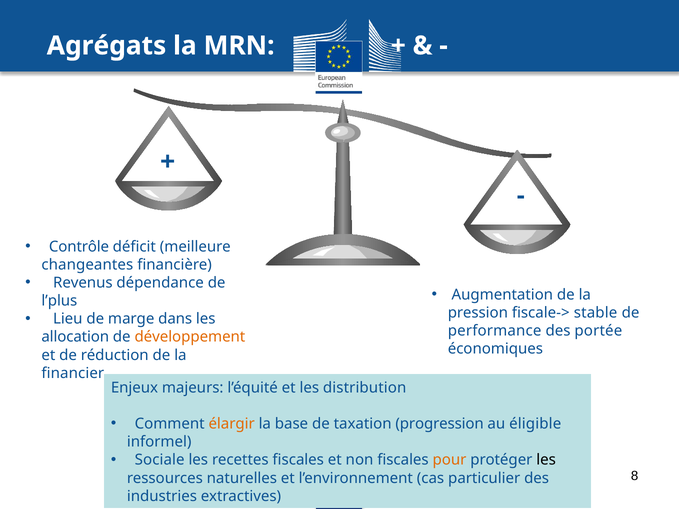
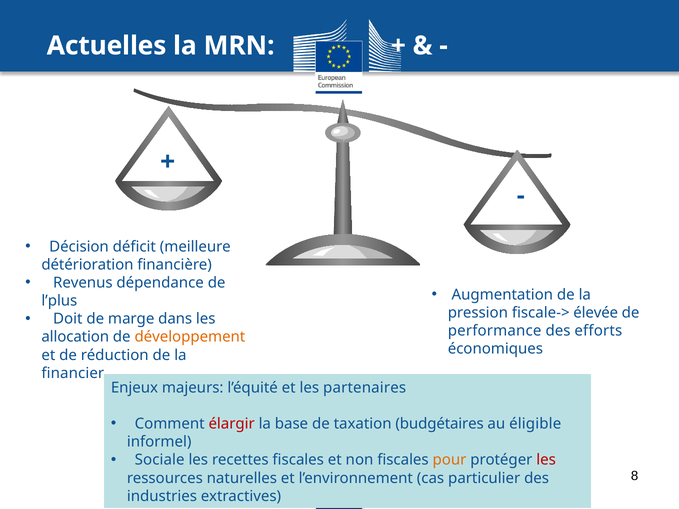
Agrégats: Agrégats -> Actuelles
Contrôle: Contrôle -> Décision
changeantes: changeantes -> détérioration
stable: stable -> élevée
Lieu: Lieu -> Doit
portée: portée -> efforts
distribution: distribution -> partenaires
élargir colour: orange -> red
progression: progression -> budgétaires
les at (546, 460) colour: black -> red
